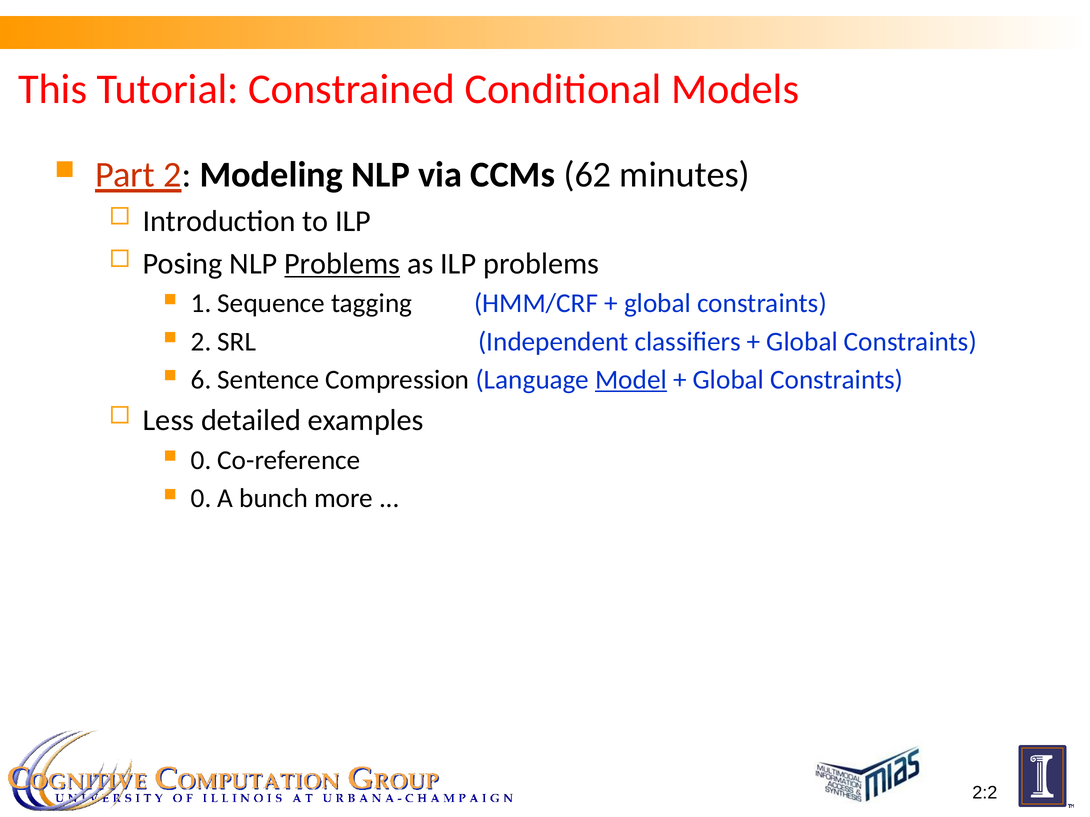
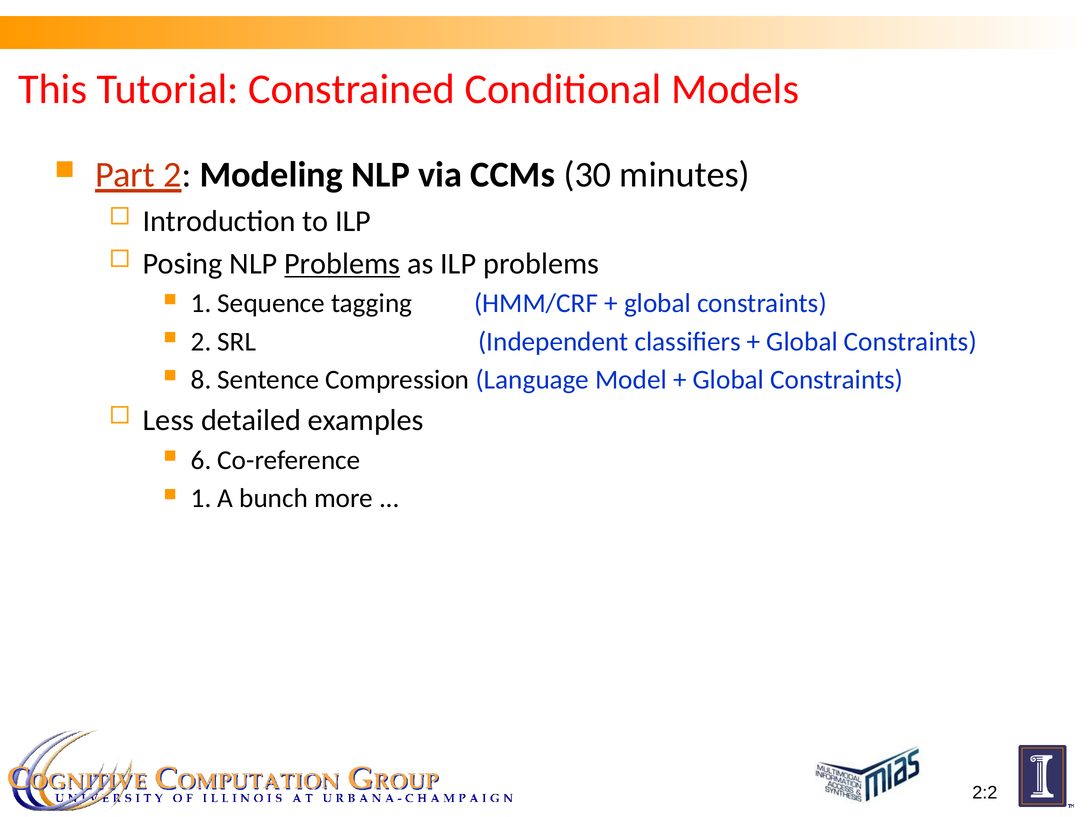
62: 62 -> 30
6: 6 -> 8
Model underline: present -> none
0 at (201, 460): 0 -> 6
0 at (201, 499): 0 -> 1
